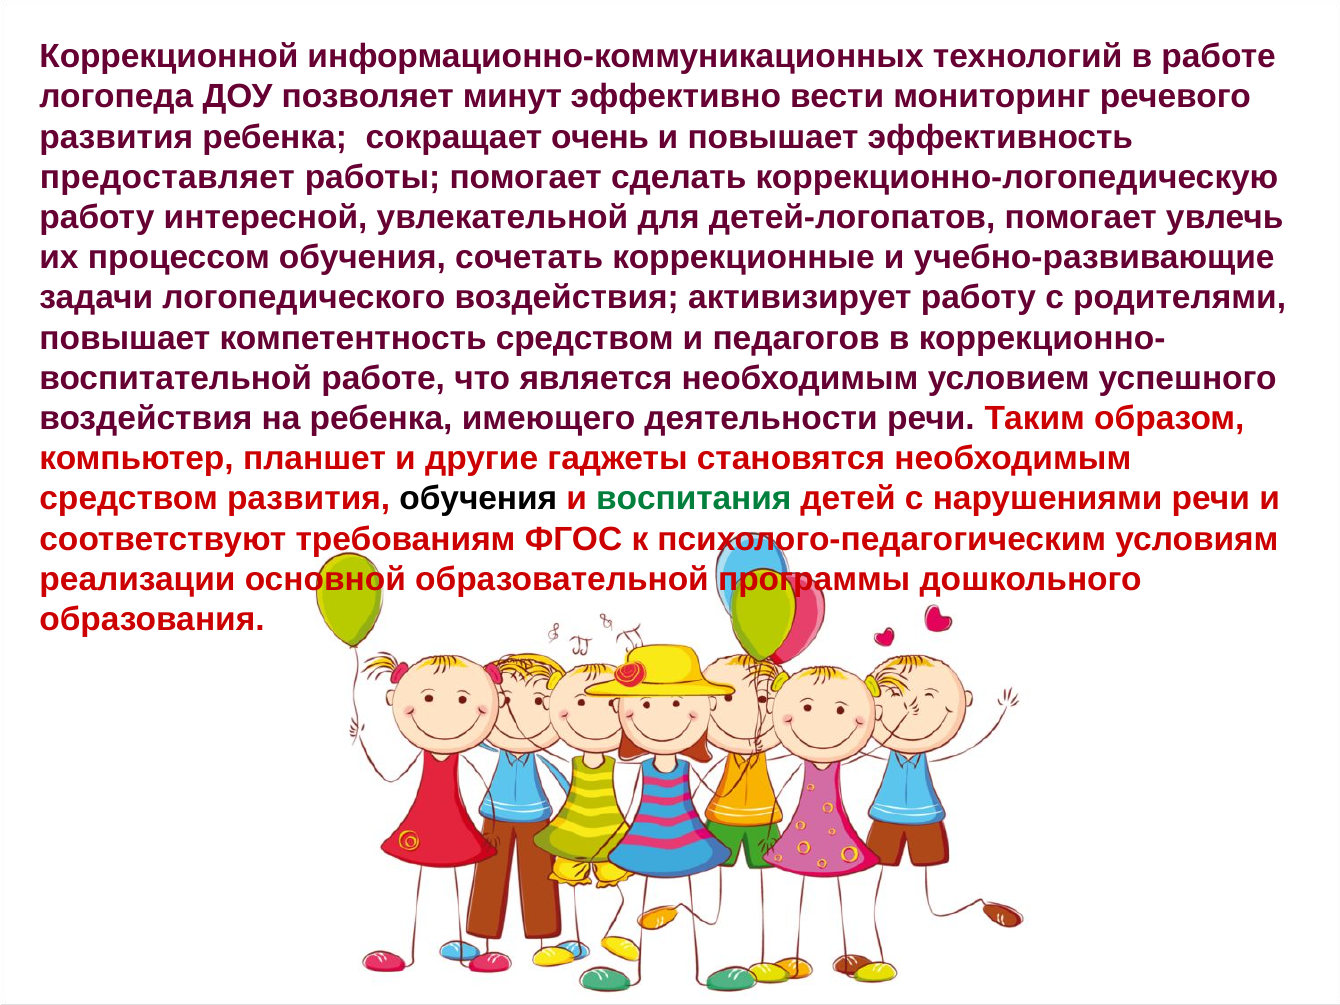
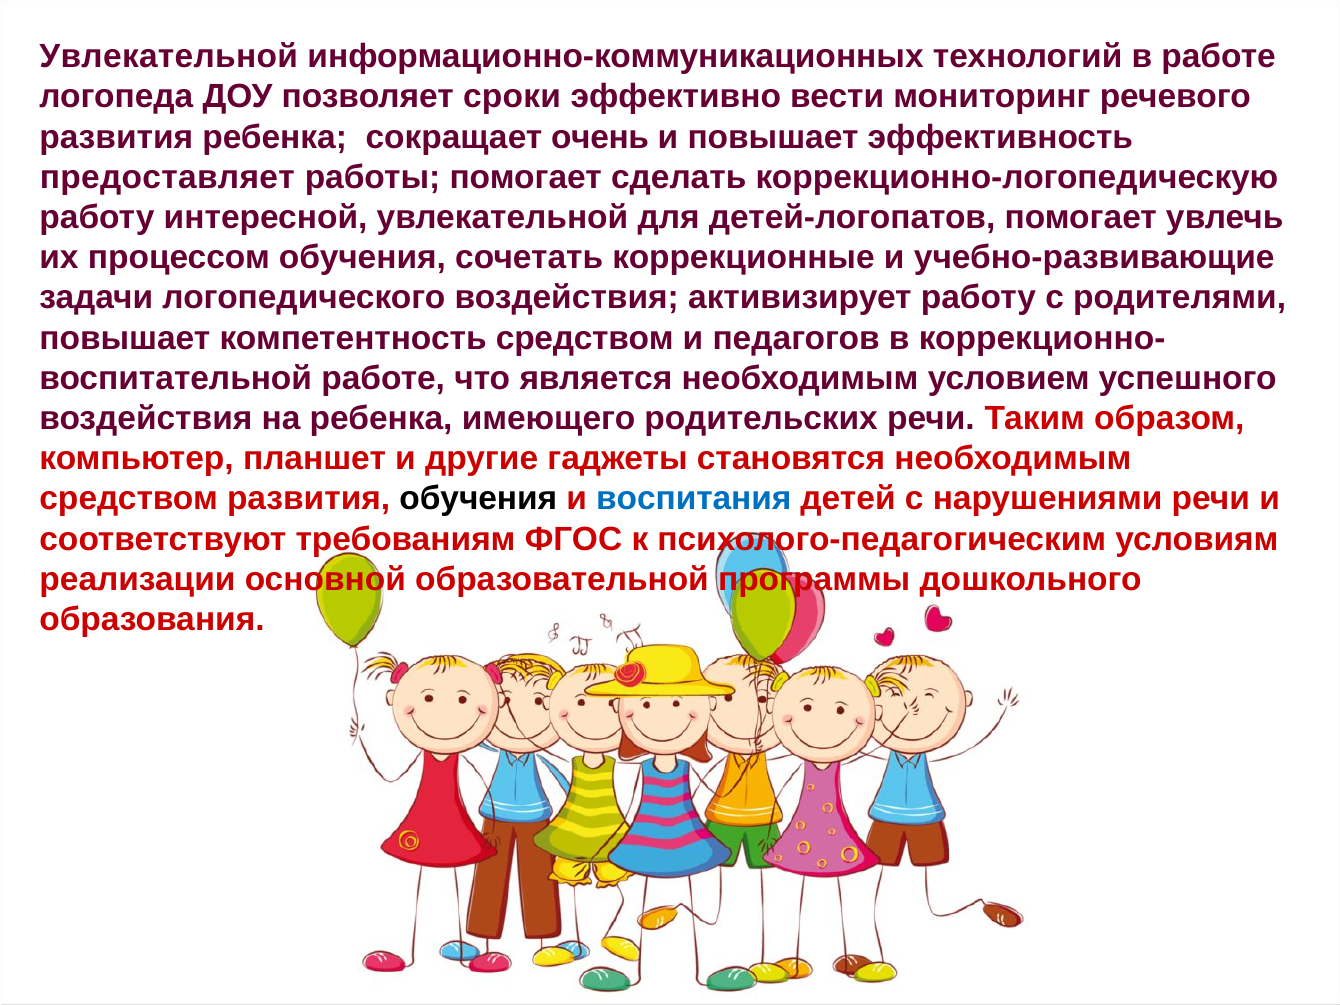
Коррекционной at (169, 57): Коррекционной -> Увлекательной
минут: минут -> сроки
деятельности: деятельности -> родительских
воспитания colour: green -> blue
